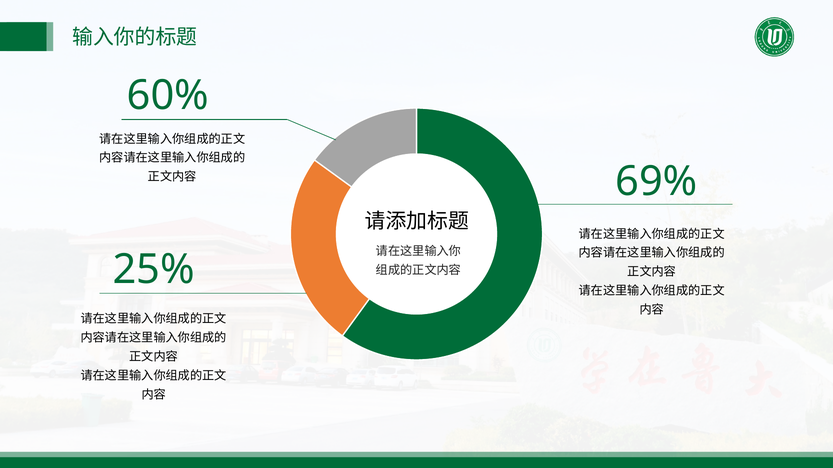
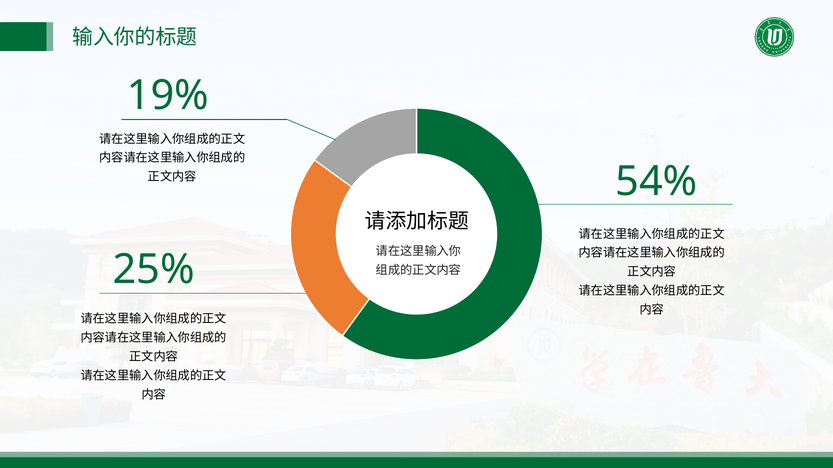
60%: 60% -> 19%
69%: 69% -> 54%
